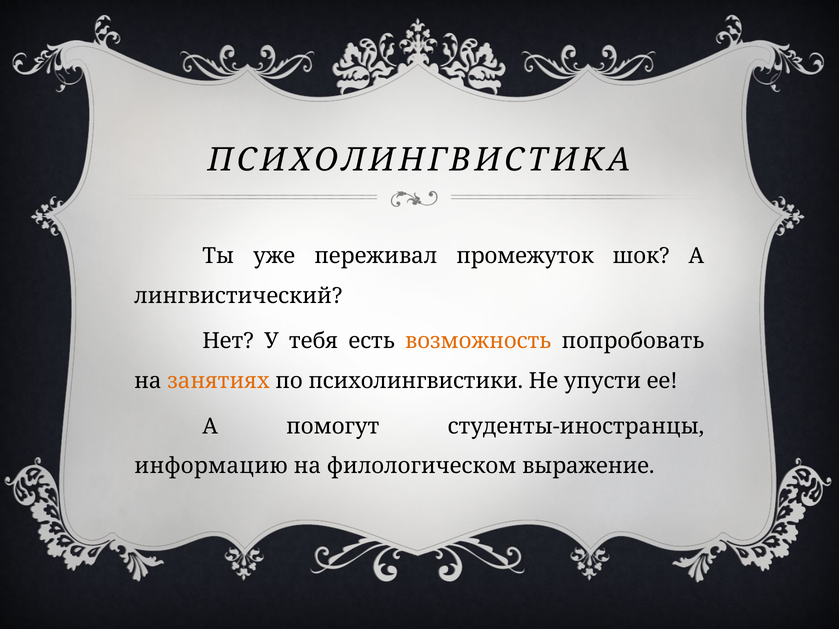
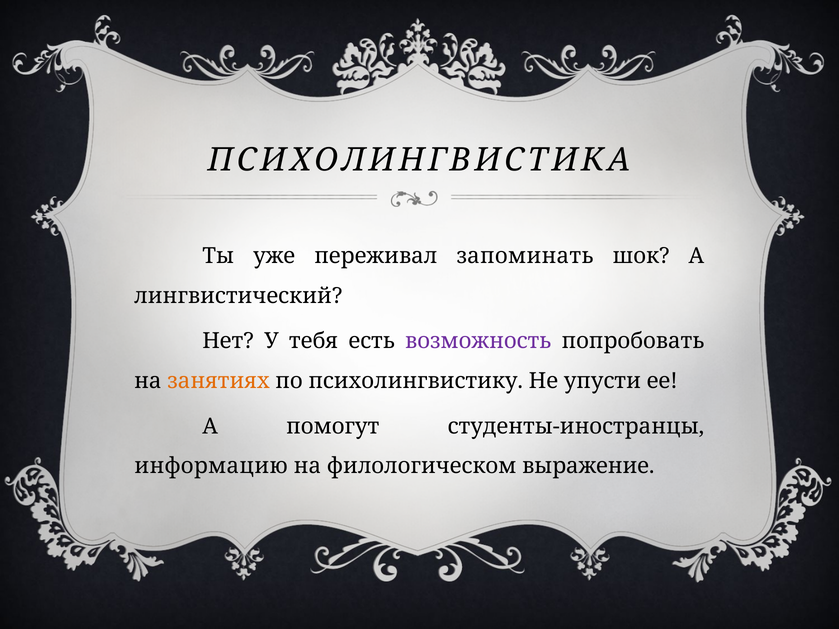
промежуток: промежуток -> запоминать
возможность colour: orange -> purple
психолингвистики: психолингвистики -> психолингвистику
